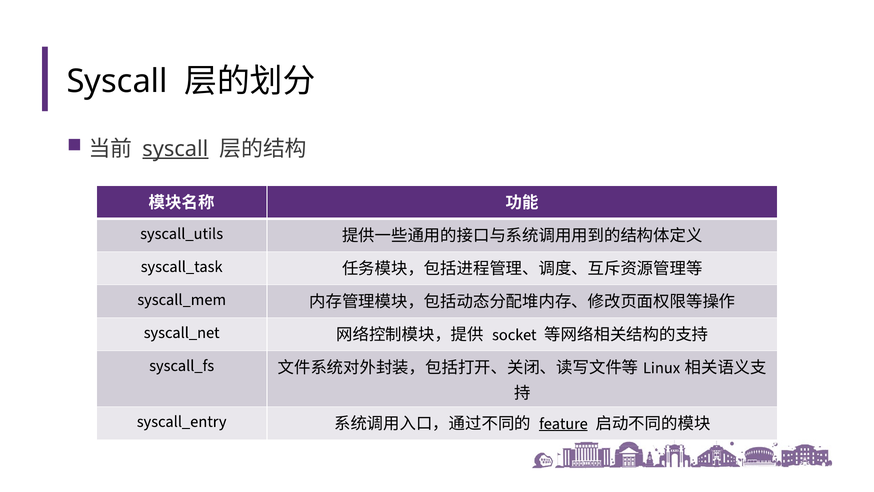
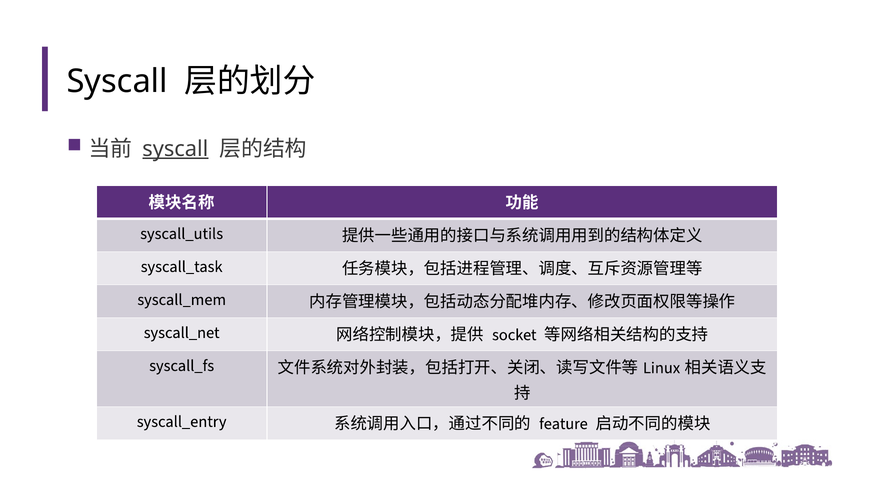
feature underline: present -> none
